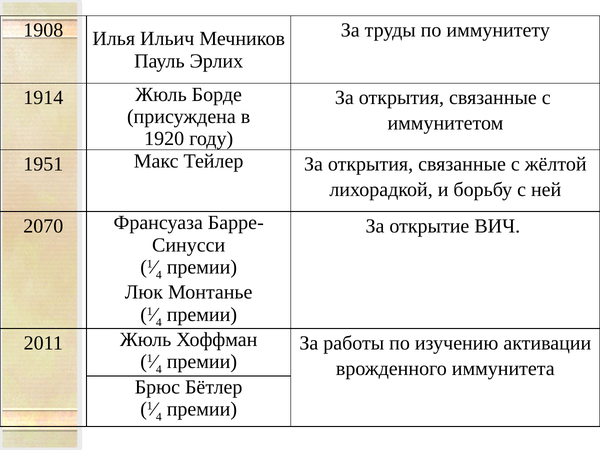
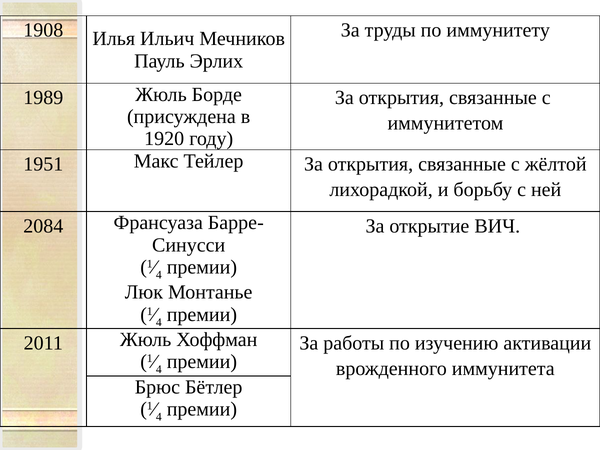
1914: 1914 -> 1989
2070: 2070 -> 2084
